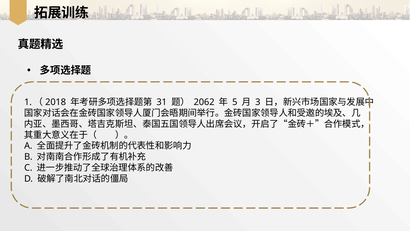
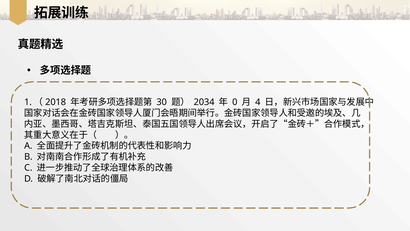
31: 31 -> 30
2062: 2062 -> 2034
5: 5 -> 0
3: 3 -> 4
